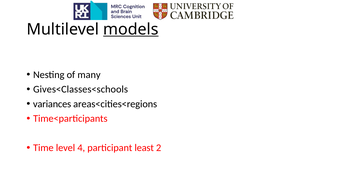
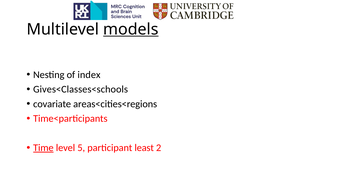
many: many -> index
variances: variances -> covariate
Time underline: none -> present
4: 4 -> 5
